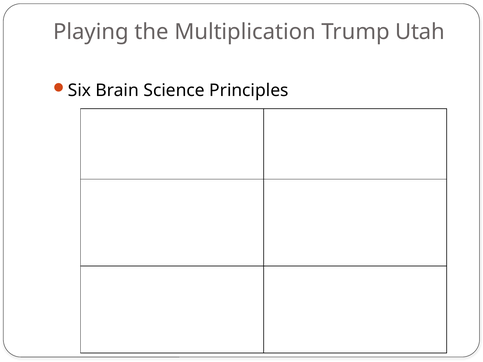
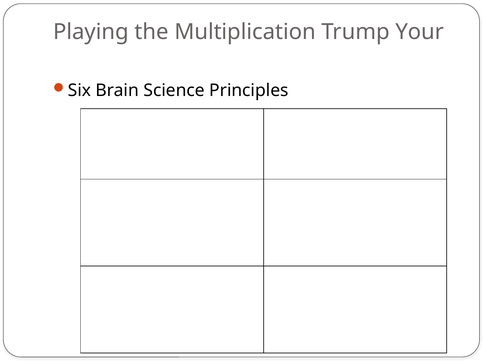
Utah: Utah -> Your
